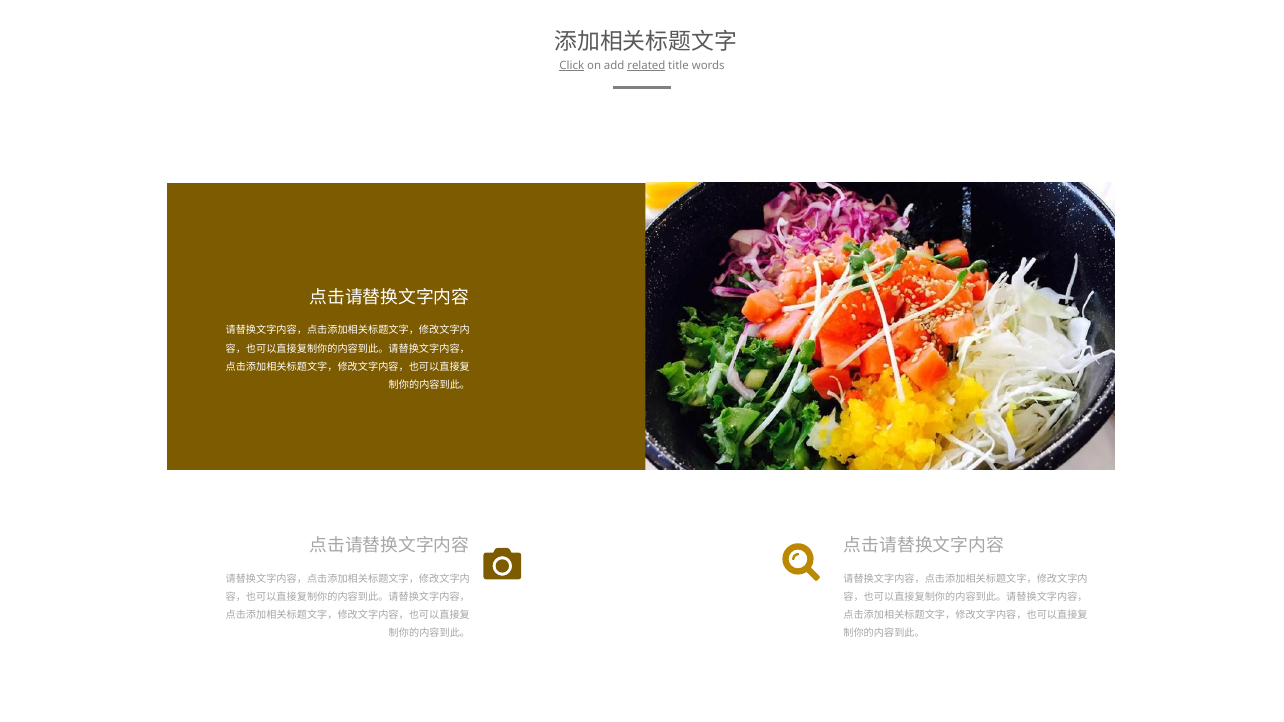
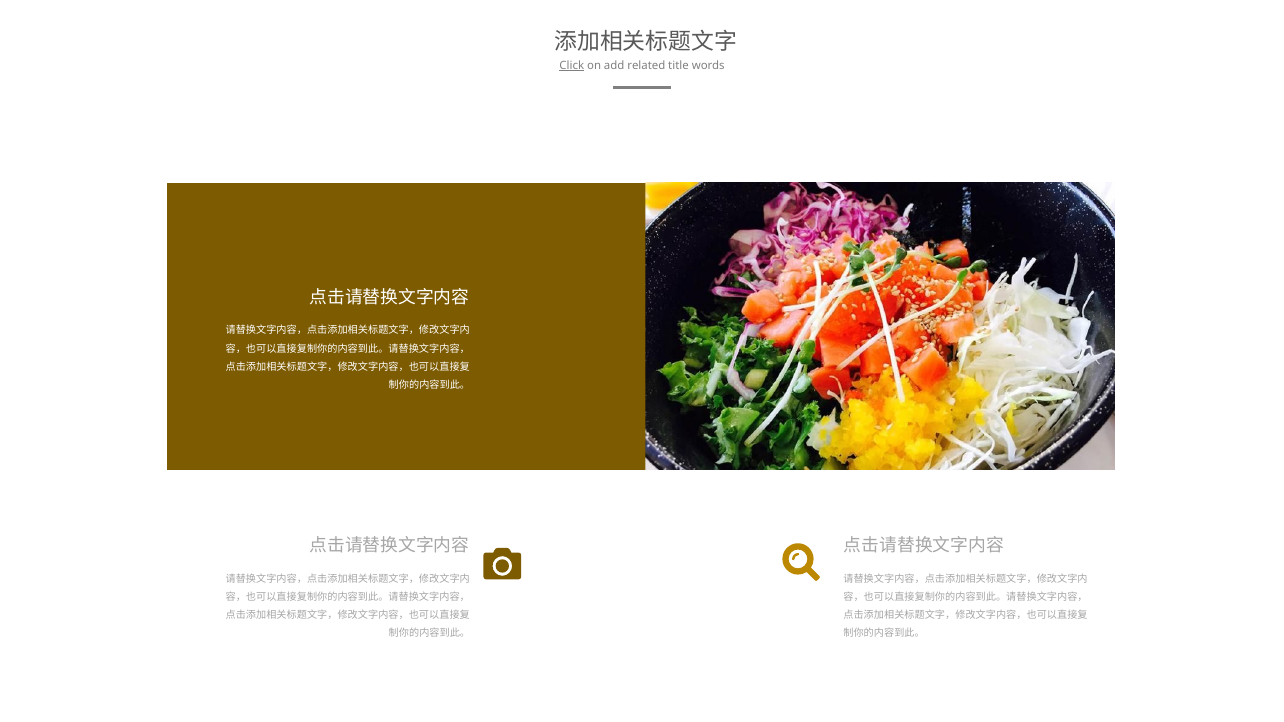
related underline: present -> none
